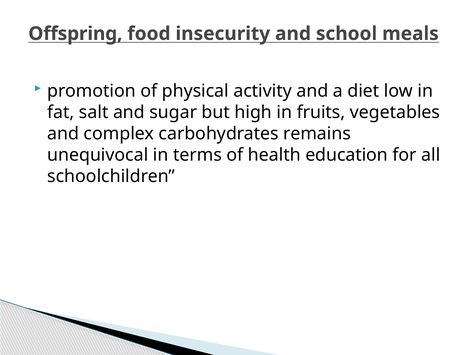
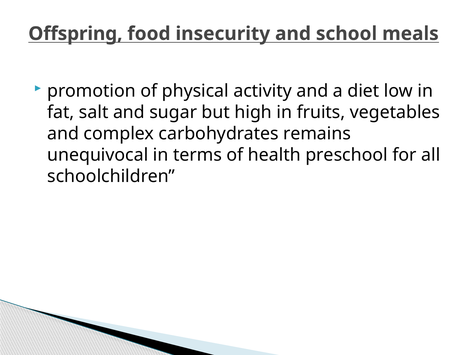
education: education -> preschool
